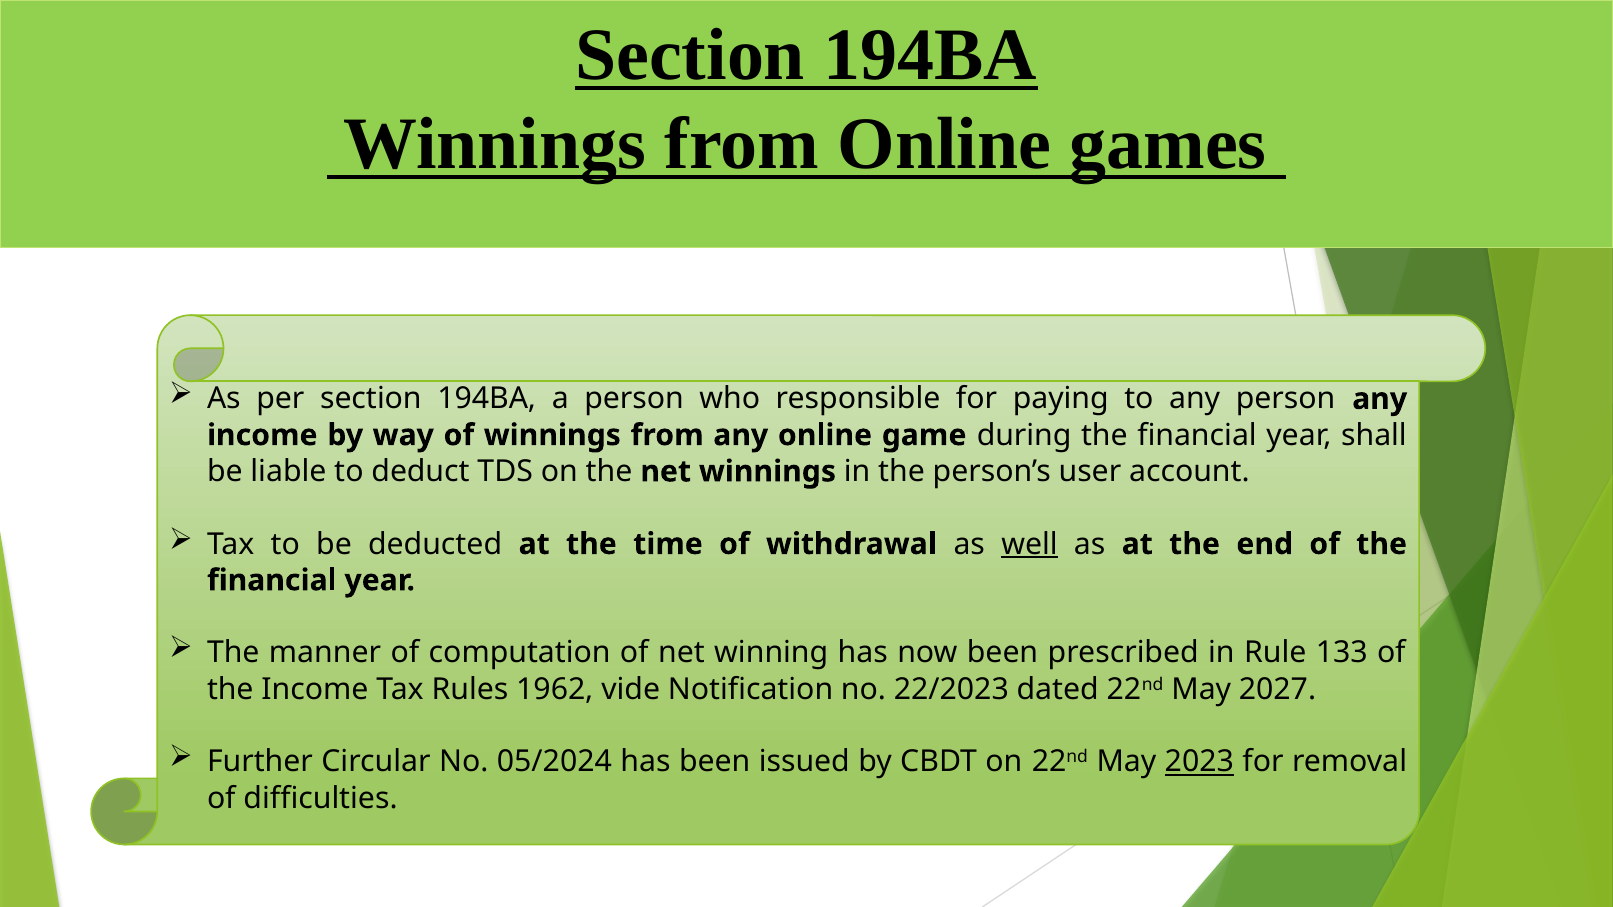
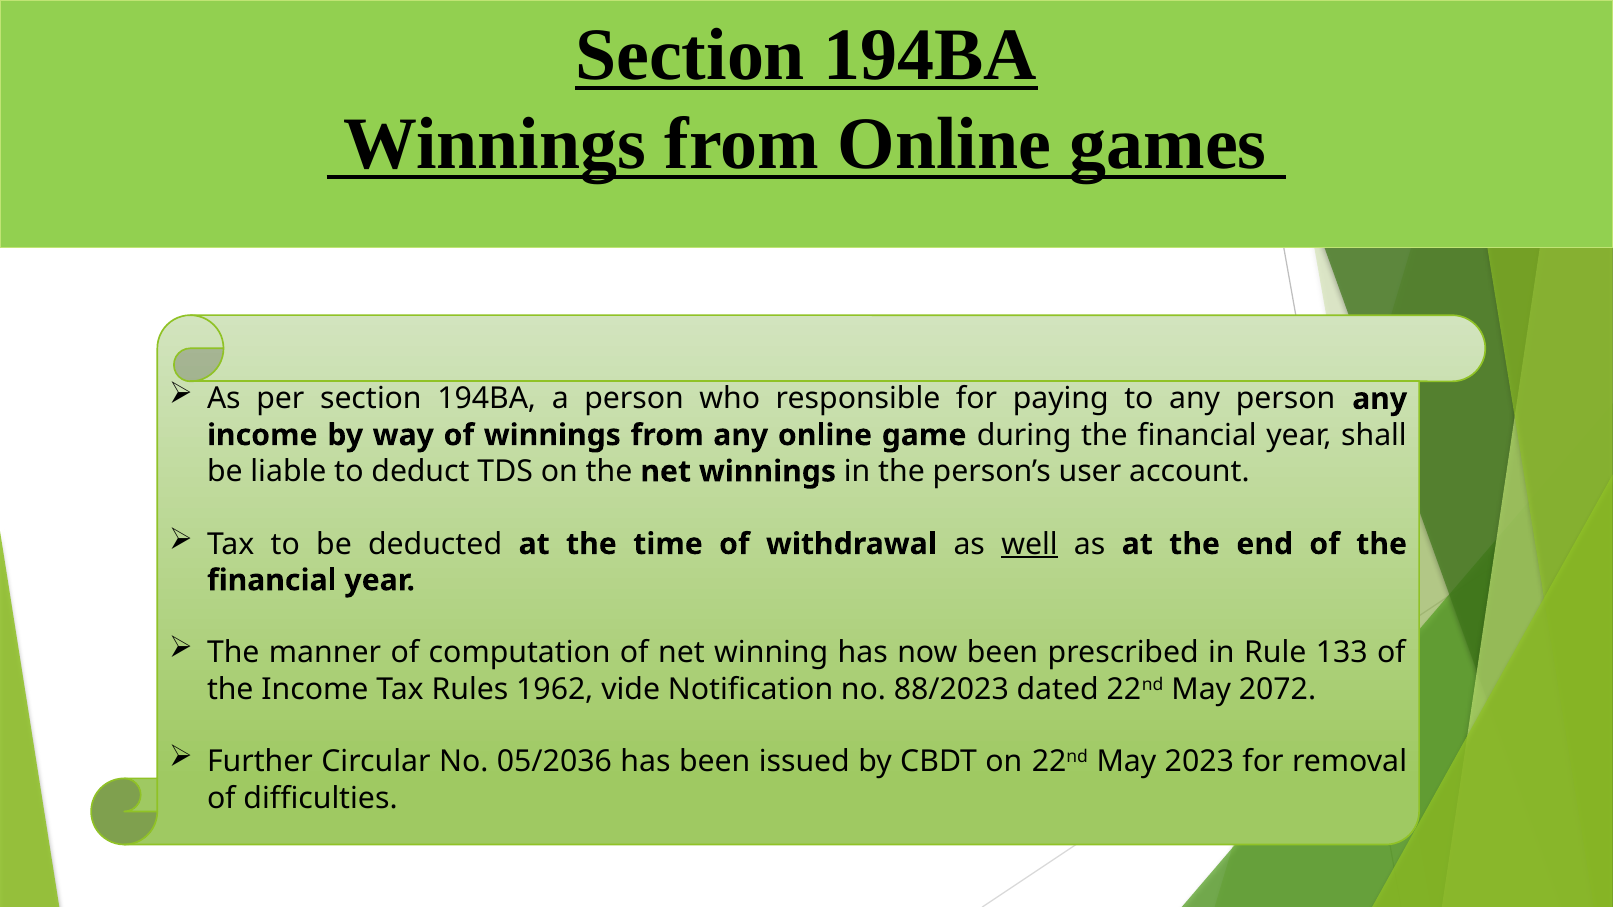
22/2023: 22/2023 -> 88/2023
2027: 2027 -> 2072
05/2024: 05/2024 -> 05/2036
2023 underline: present -> none
